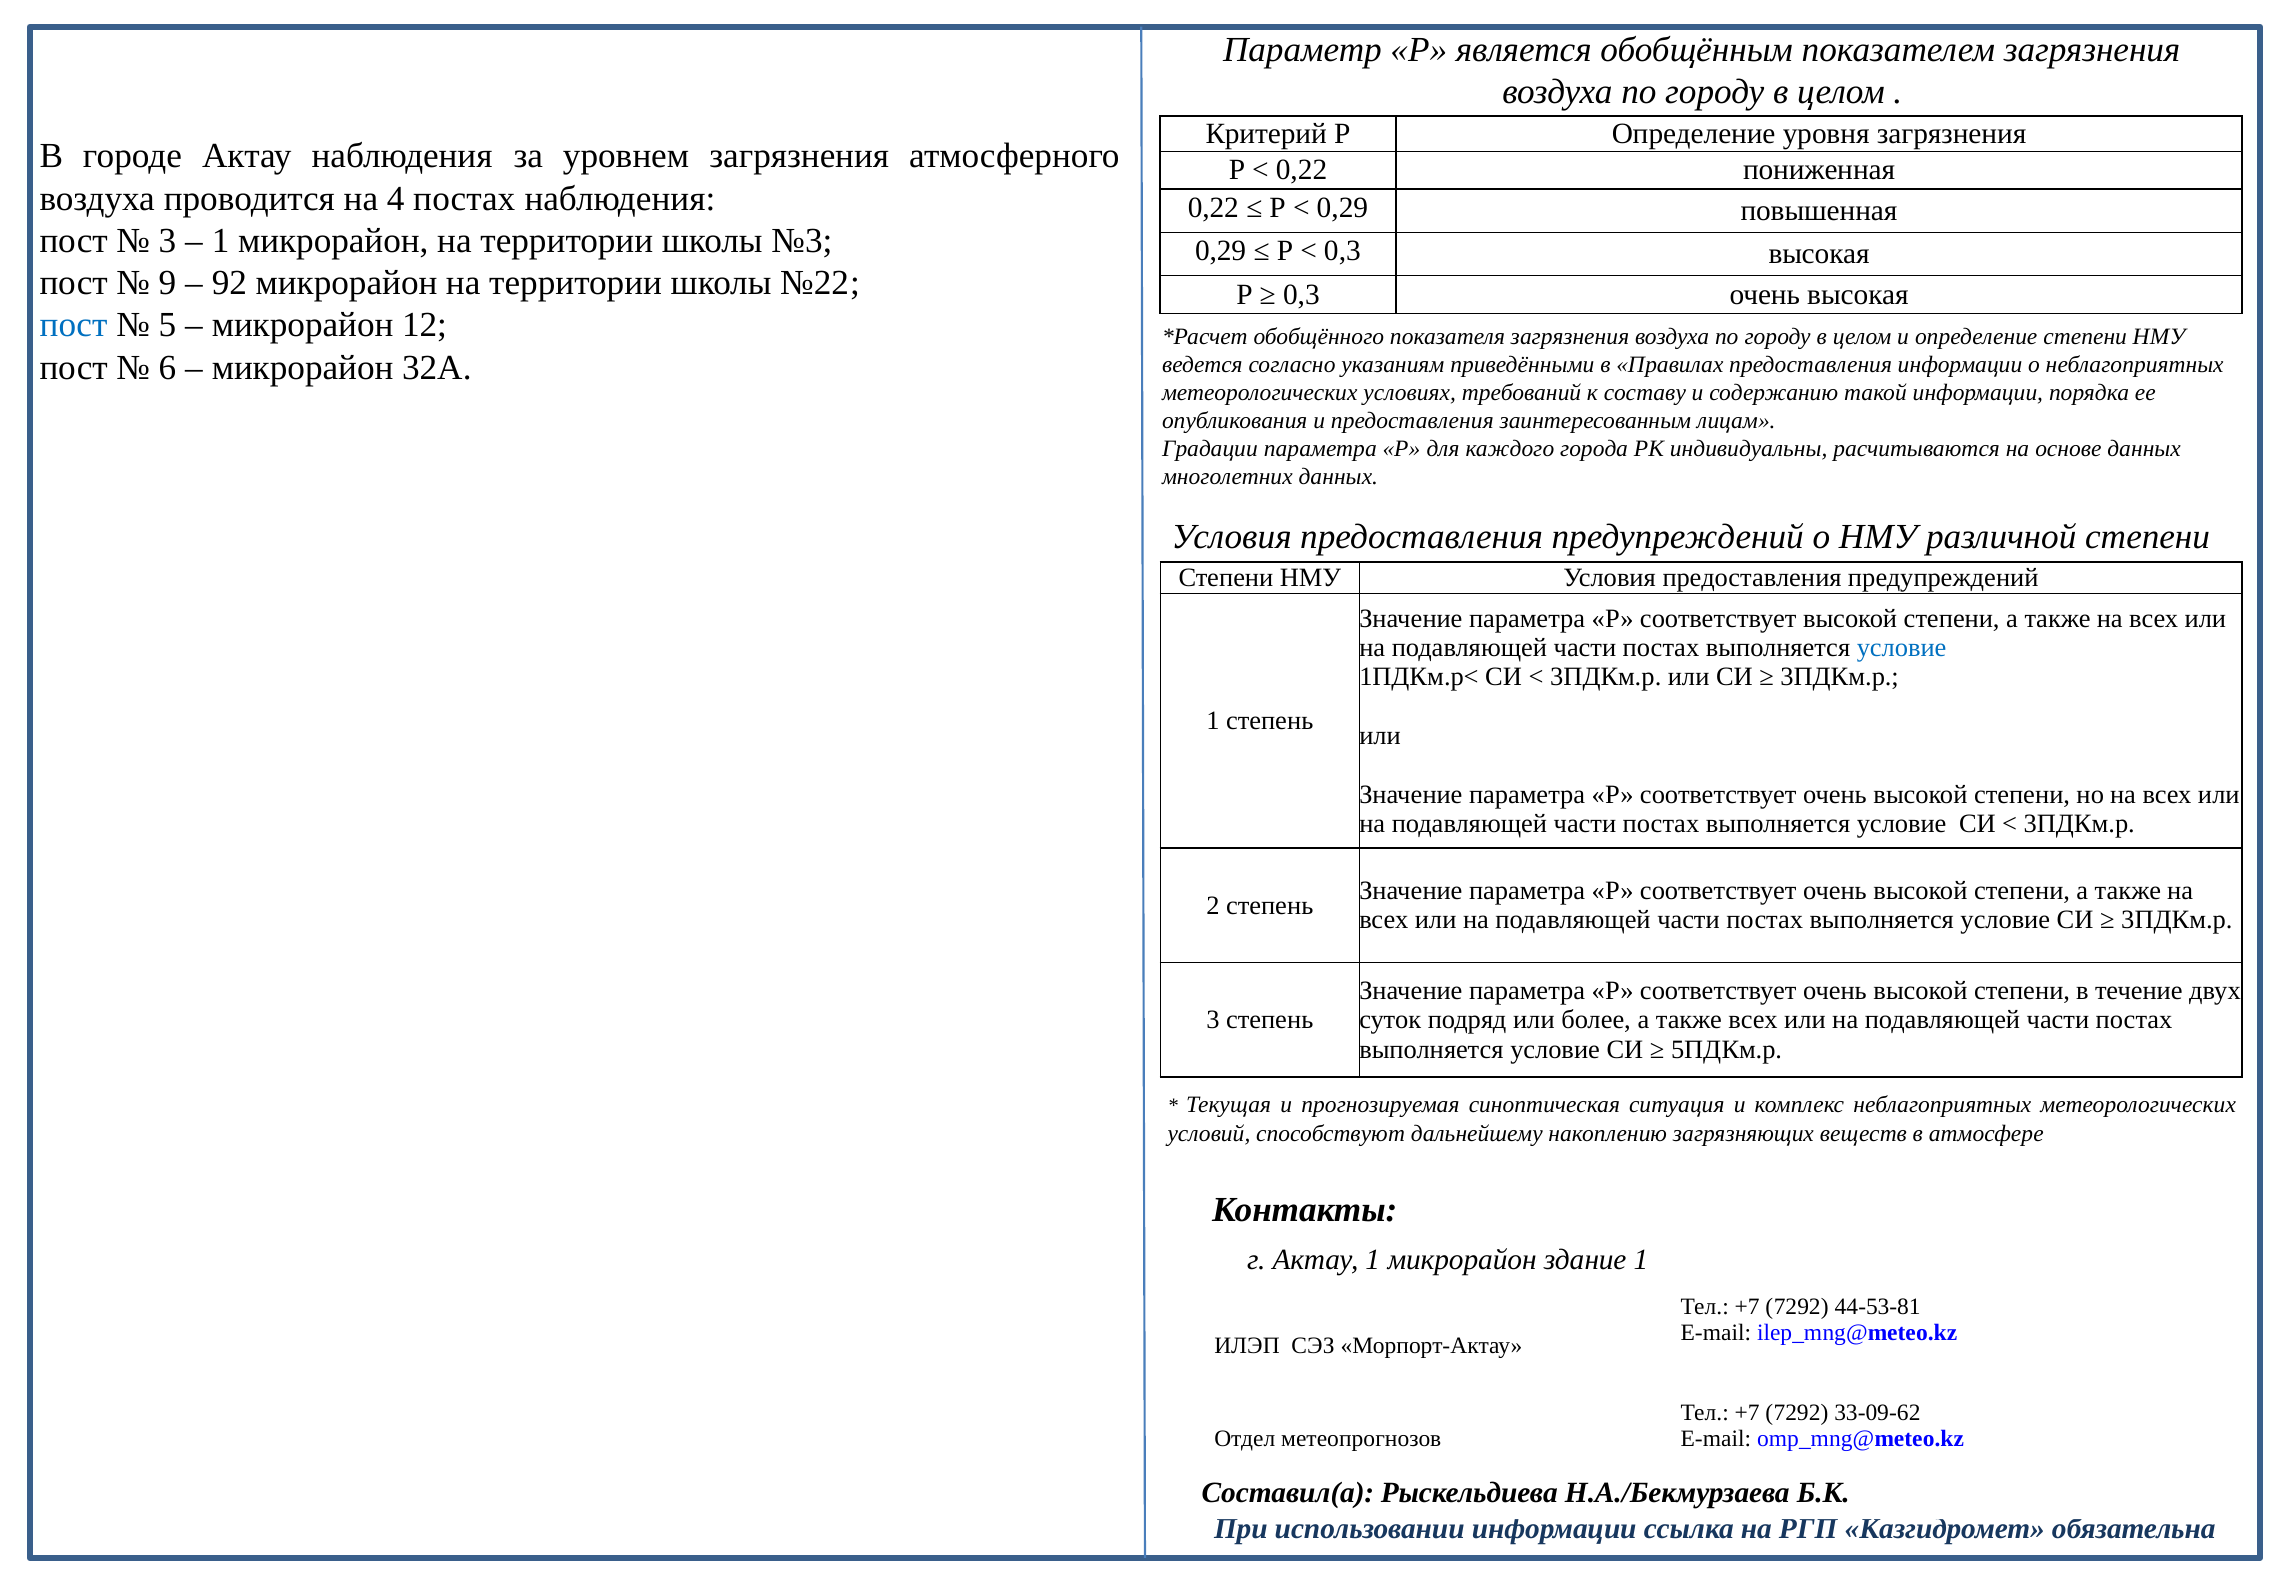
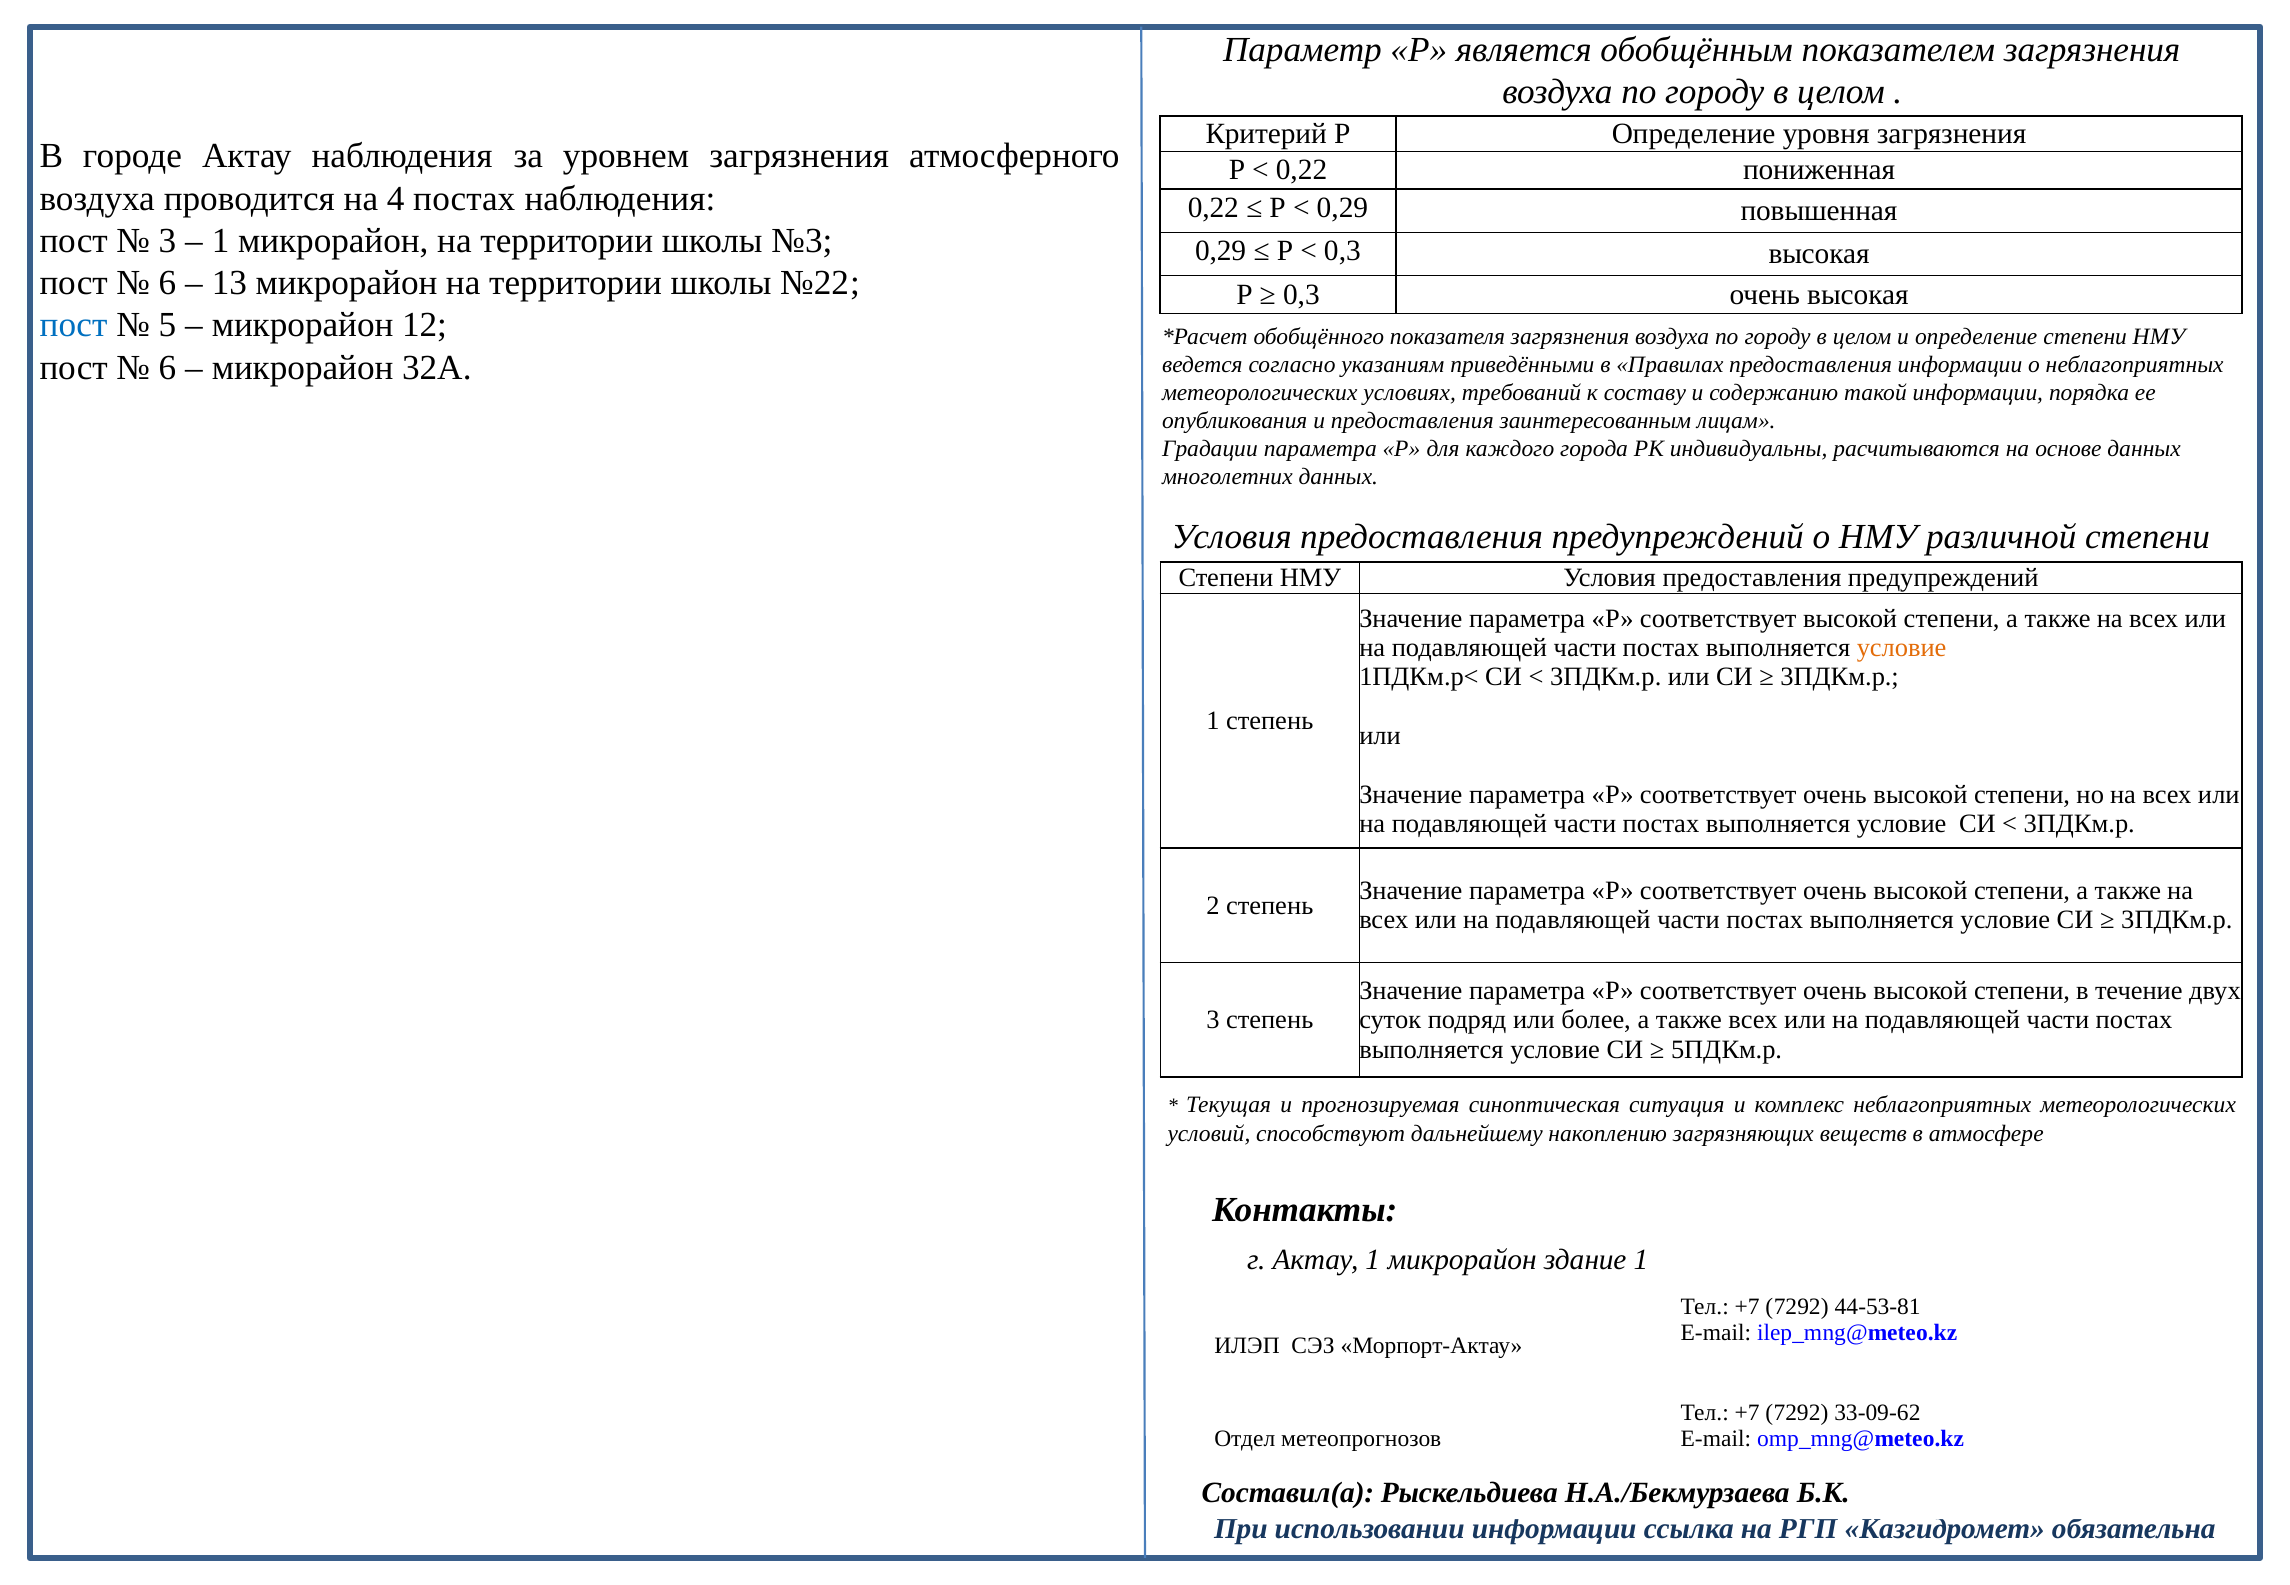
9 at (168, 283): 9 -> 6
92: 92 -> 13
условие at (1902, 648) colour: blue -> orange
